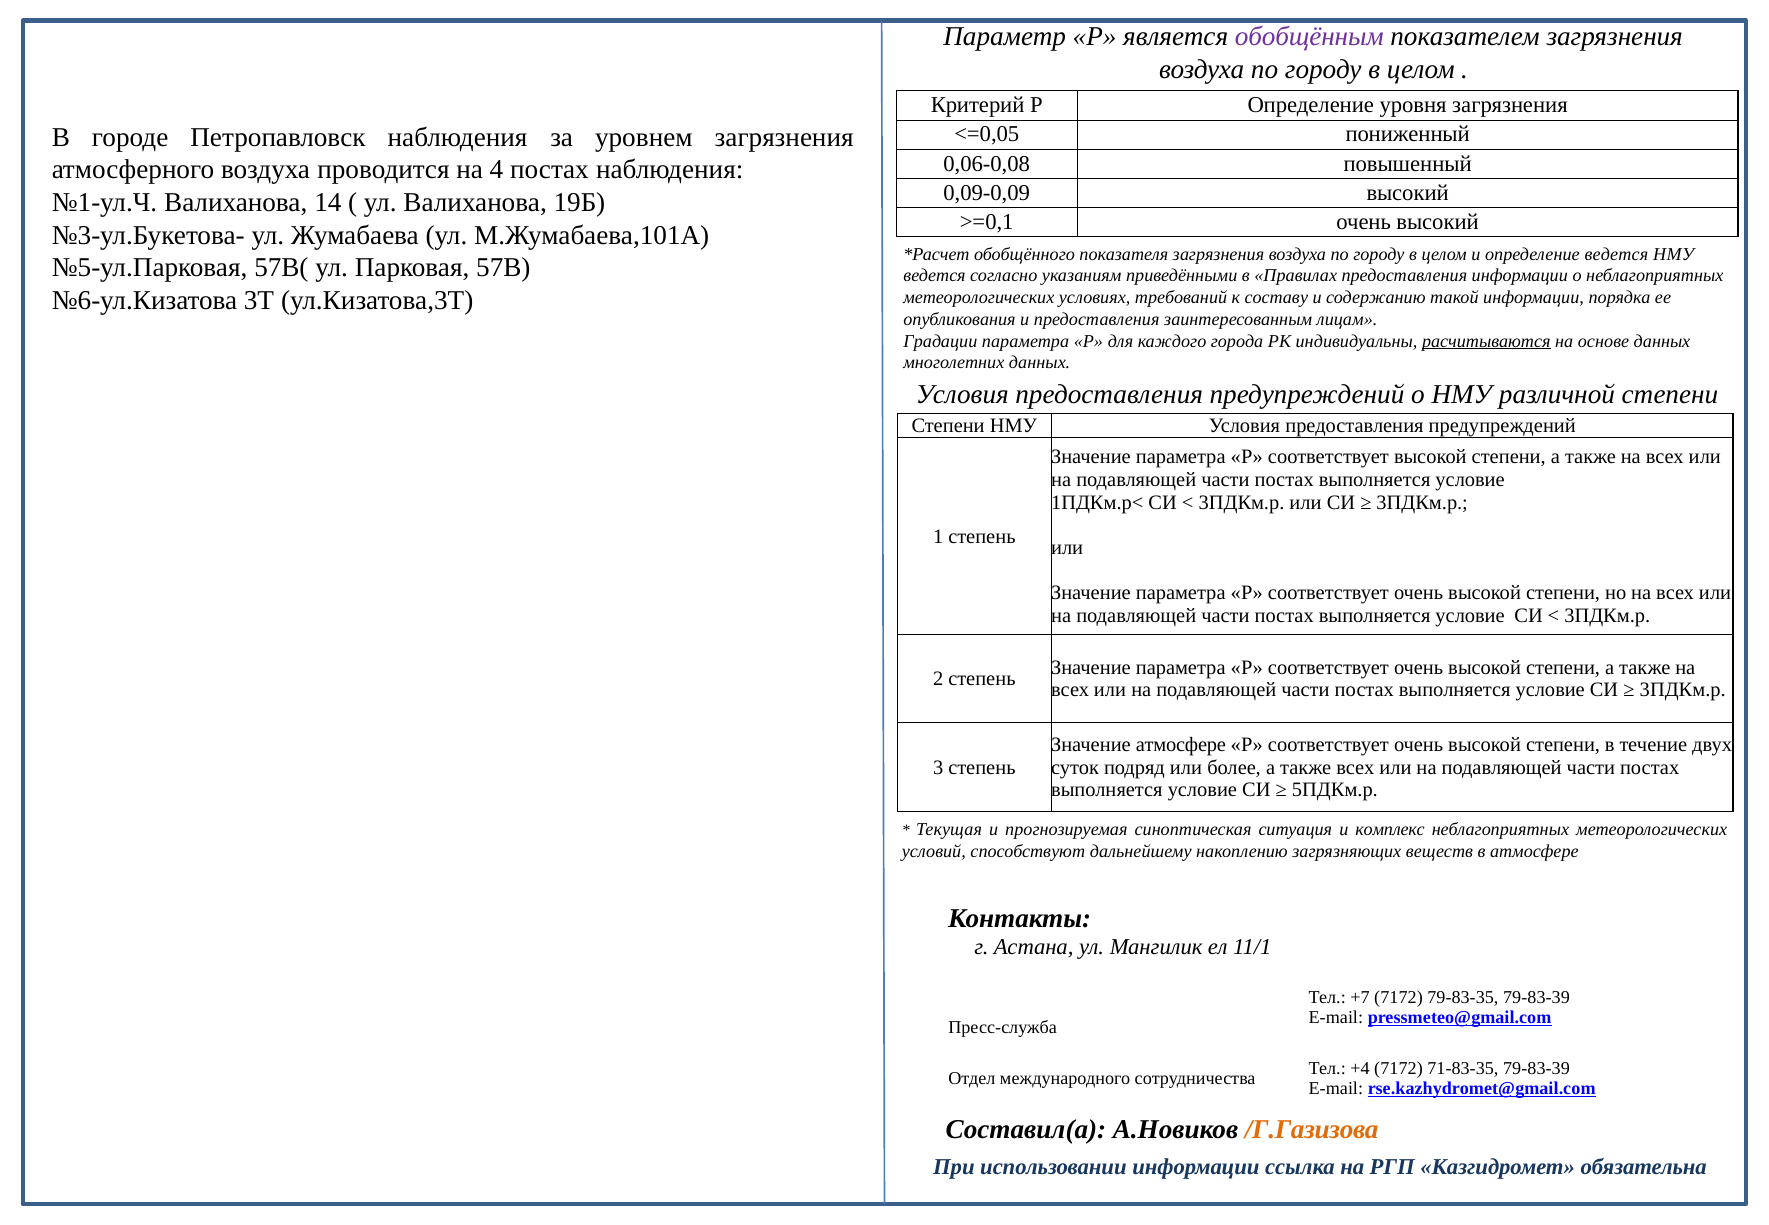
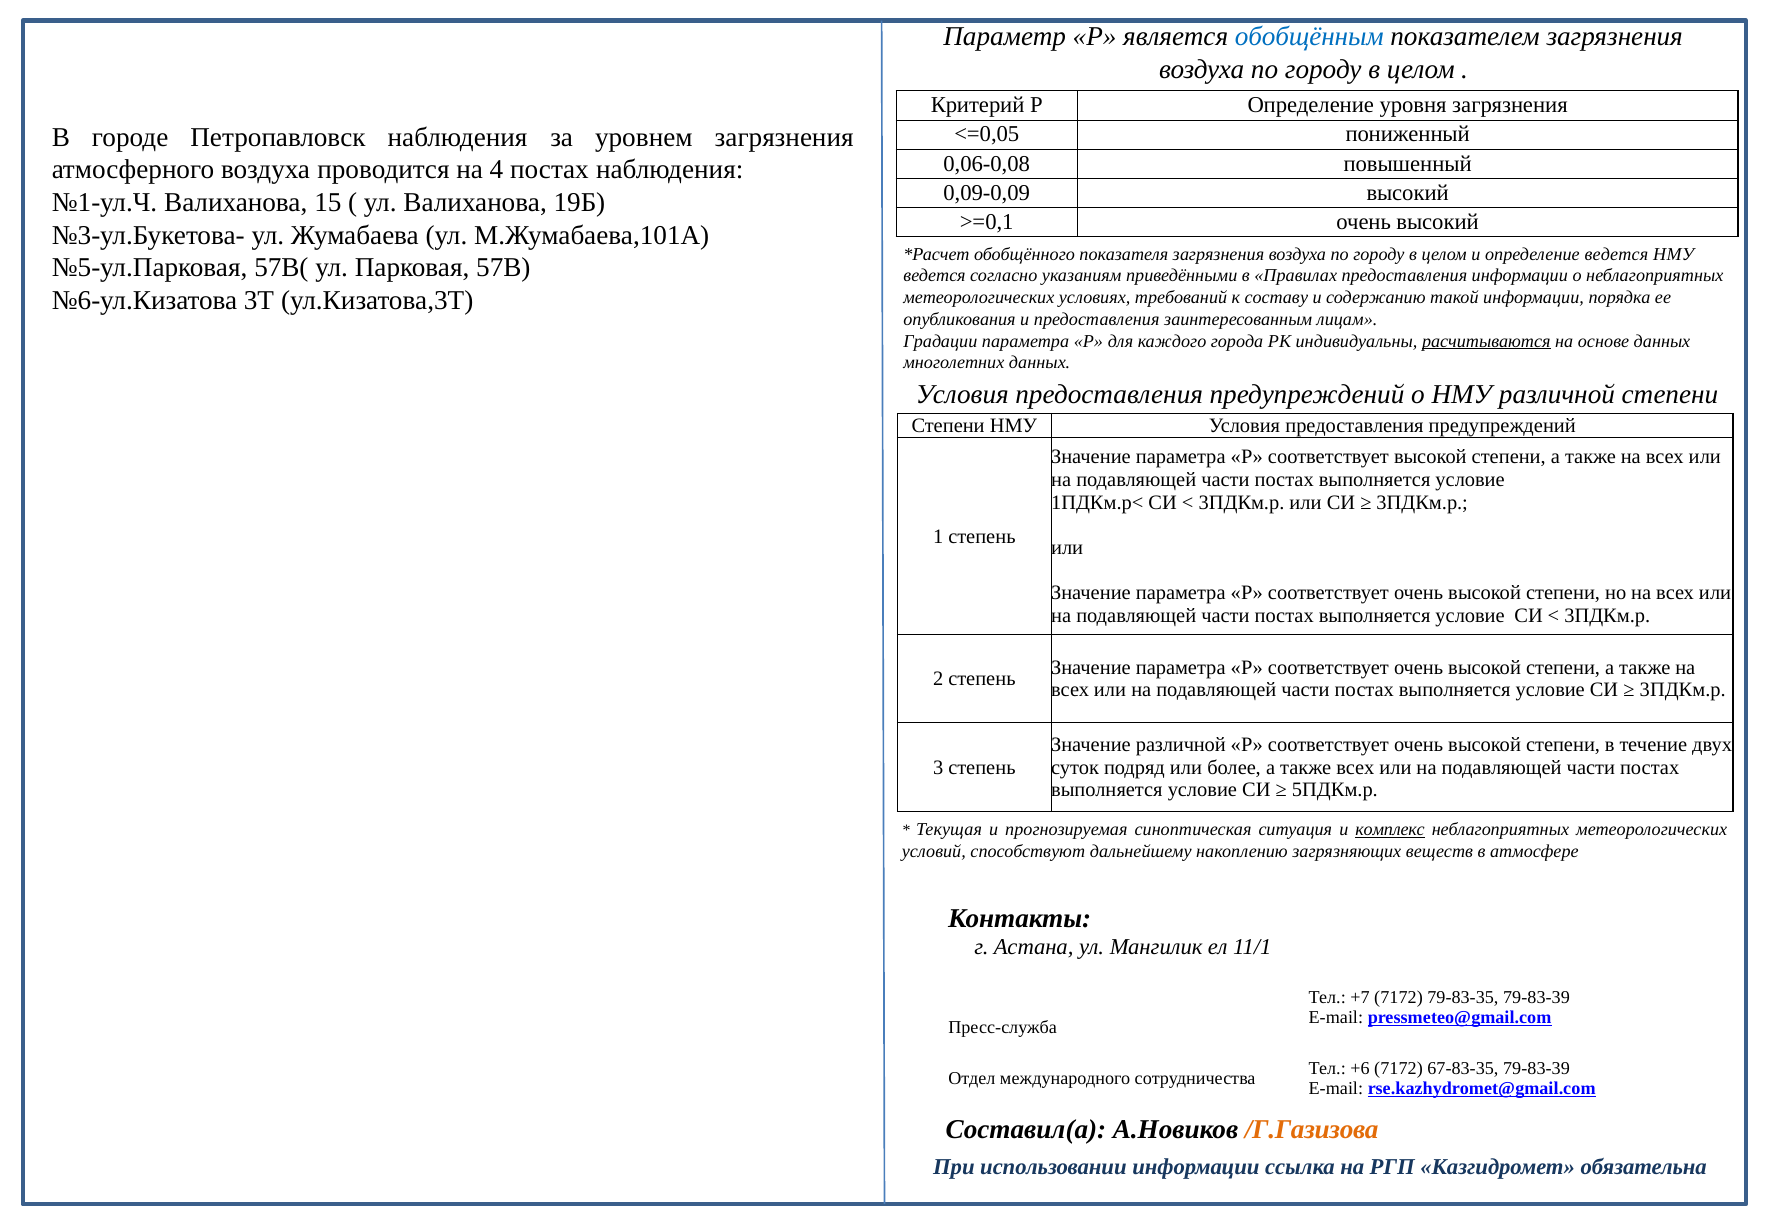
обобщённым colour: purple -> blue
14: 14 -> 15
Значение атмосфере: атмосфере -> различной
комплекс underline: none -> present
+4: +4 -> +6
71-83-35: 71-83-35 -> 67-83-35
